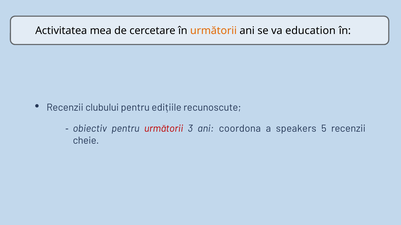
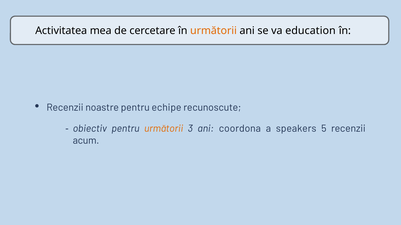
clubului: clubului -> noastre
edițiile: edițiile -> echipe
următorii at (164, 129) colour: red -> orange
cheie: cheie -> acum
